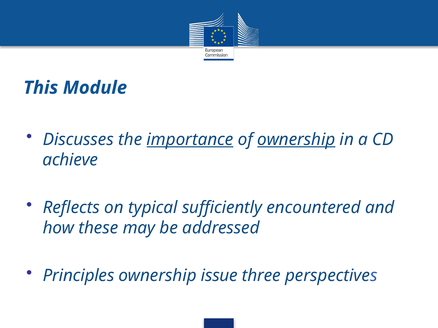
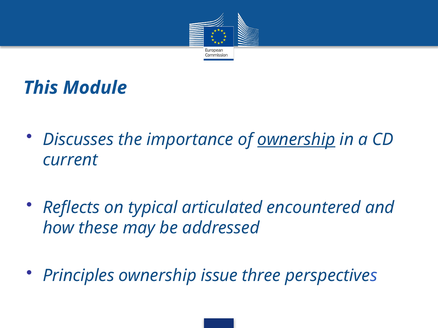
importance underline: present -> none
achieve: achieve -> current
sufficiently: sufficiently -> articulated
